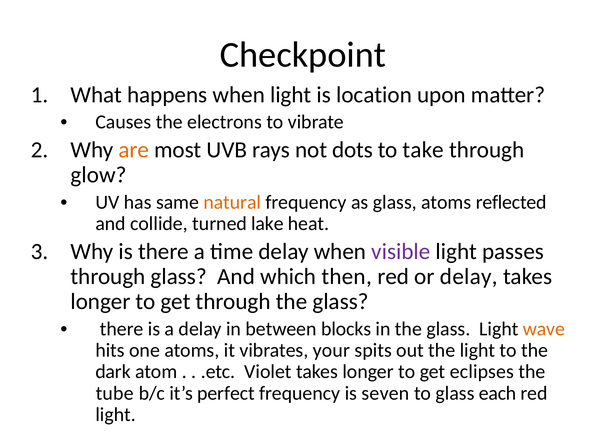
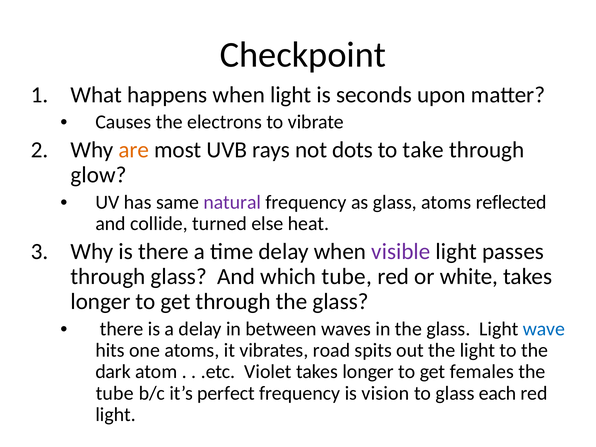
location: location -> seconds
natural colour: orange -> purple
lake: lake -> else
which then: then -> tube
or delay: delay -> white
blocks: blocks -> waves
wave colour: orange -> blue
your: your -> road
eclipses: eclipses -> females
seven: seven -> vision
